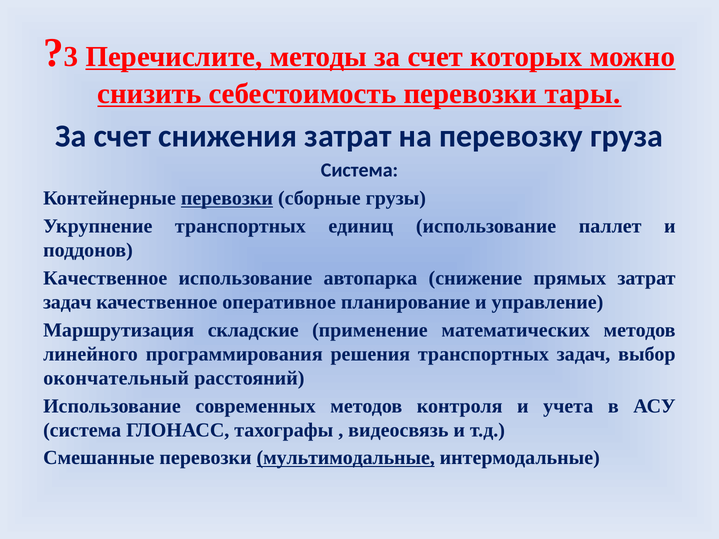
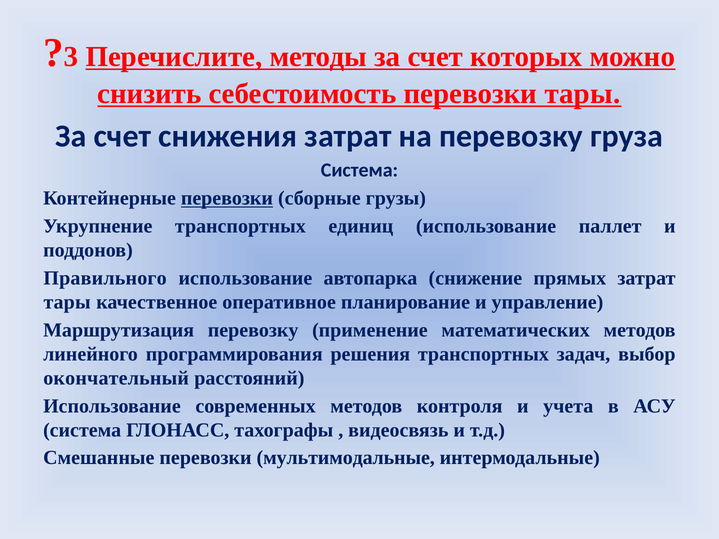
Качественное at (105, 278): Качественное -> Правильного
задач at (67, 302): задач -> тары
Маршрутизация складские: складские -> перевозку
мультимодальные underline: present -> none
